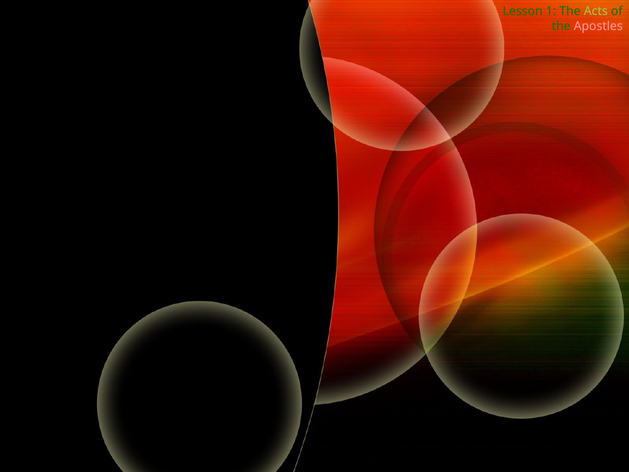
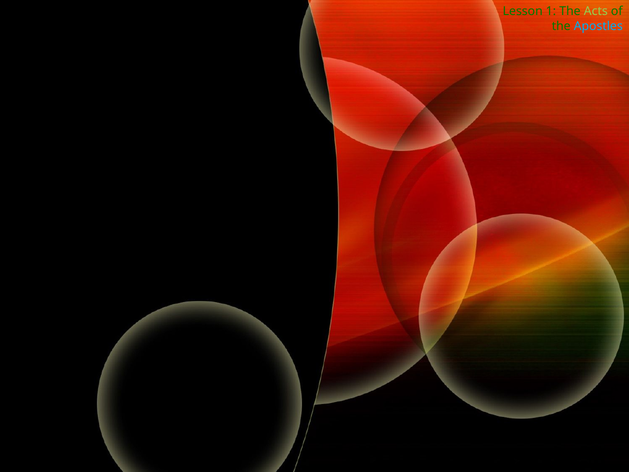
Apostles colour: pink -> light blue
